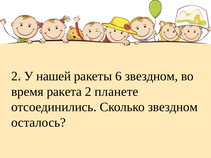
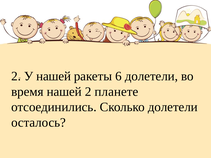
6 звездном: звездном -> долетели
время ракета: ракета -> нашей
Сколько звездном: звездном -> долетели
